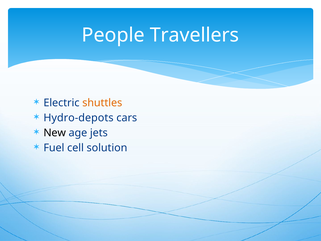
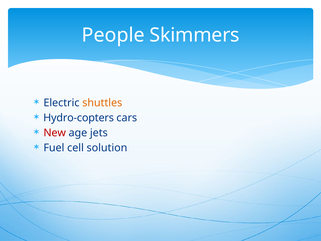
Travellers: Travellers -> Skimmers
Hydro-depots: Hydro-depots -> Hydro-copters
New colour: black -> red
